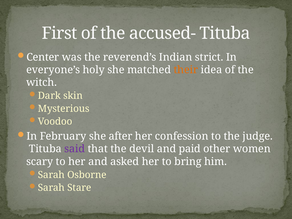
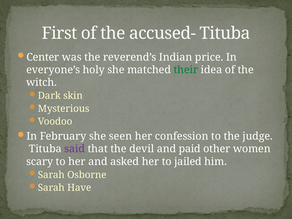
strict: strict -> price
their colour: orange -> green
after: after -> seen
bring: bring -> jailed
Stare: Stare -> Have
